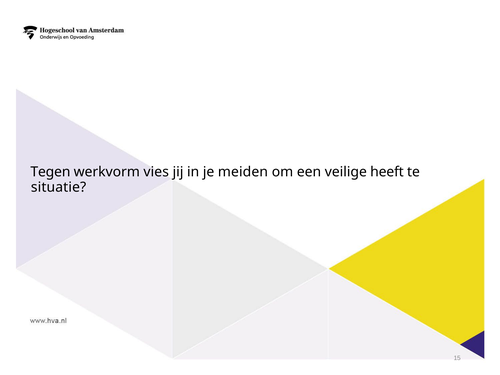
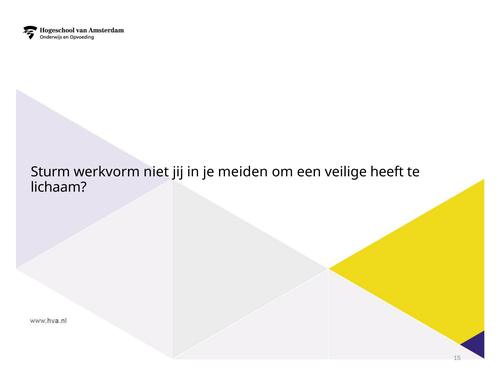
Tegen: Tegen -> Sturm
vies: vies -> niet
situatie: situatie -> lichaam
